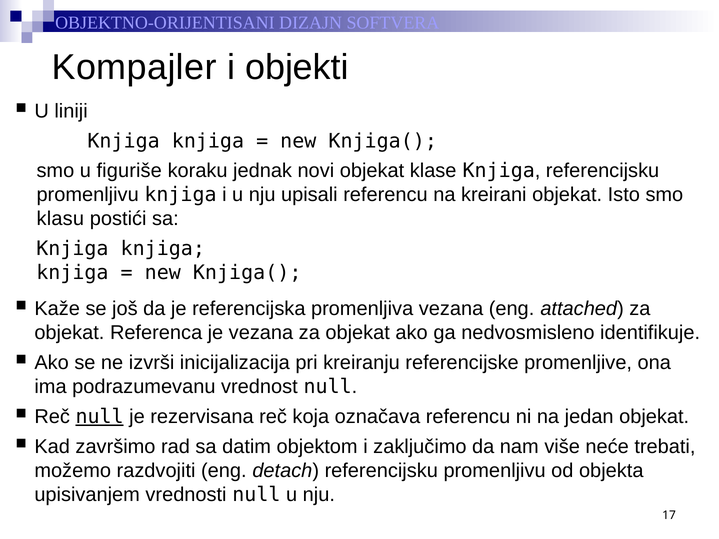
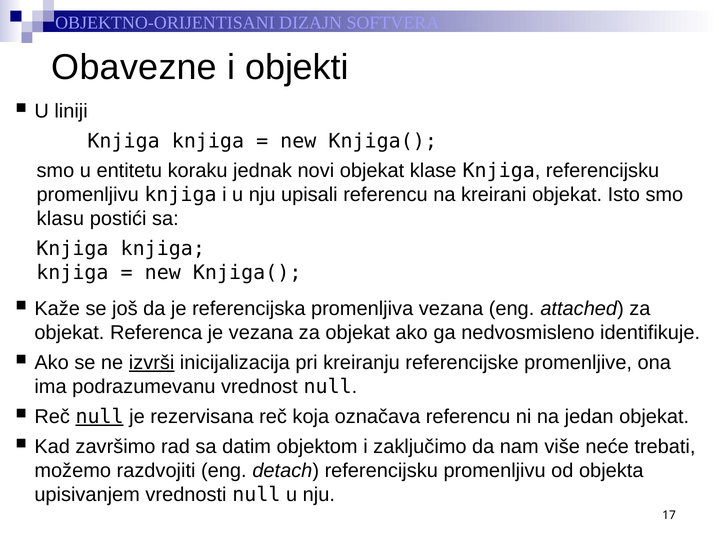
Kompajler: Kompajler -> Obavezne
figuriše: figuriše -> entitetu
izvrši underline: none -> present
